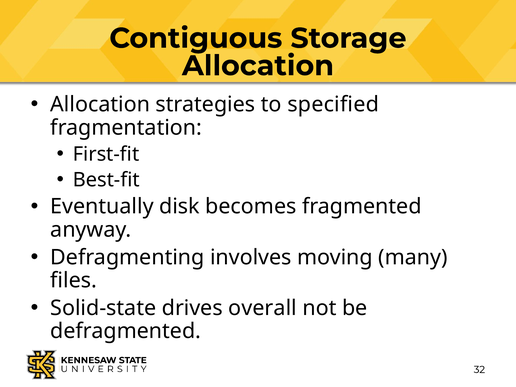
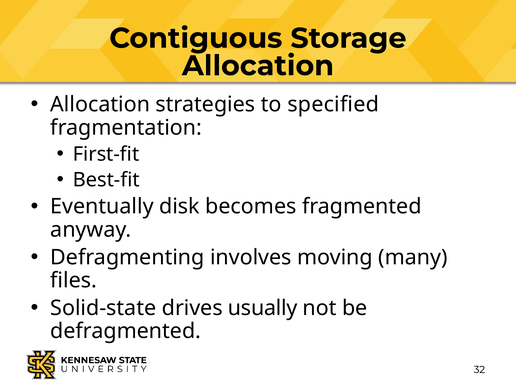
overall: overall -> usually
